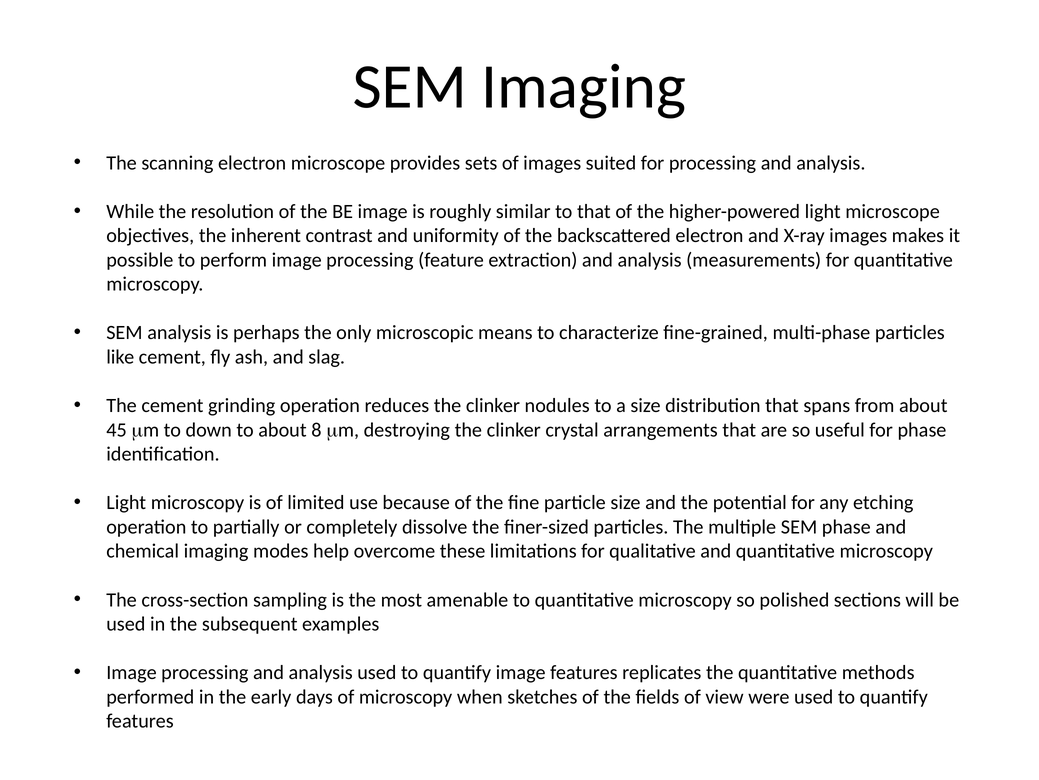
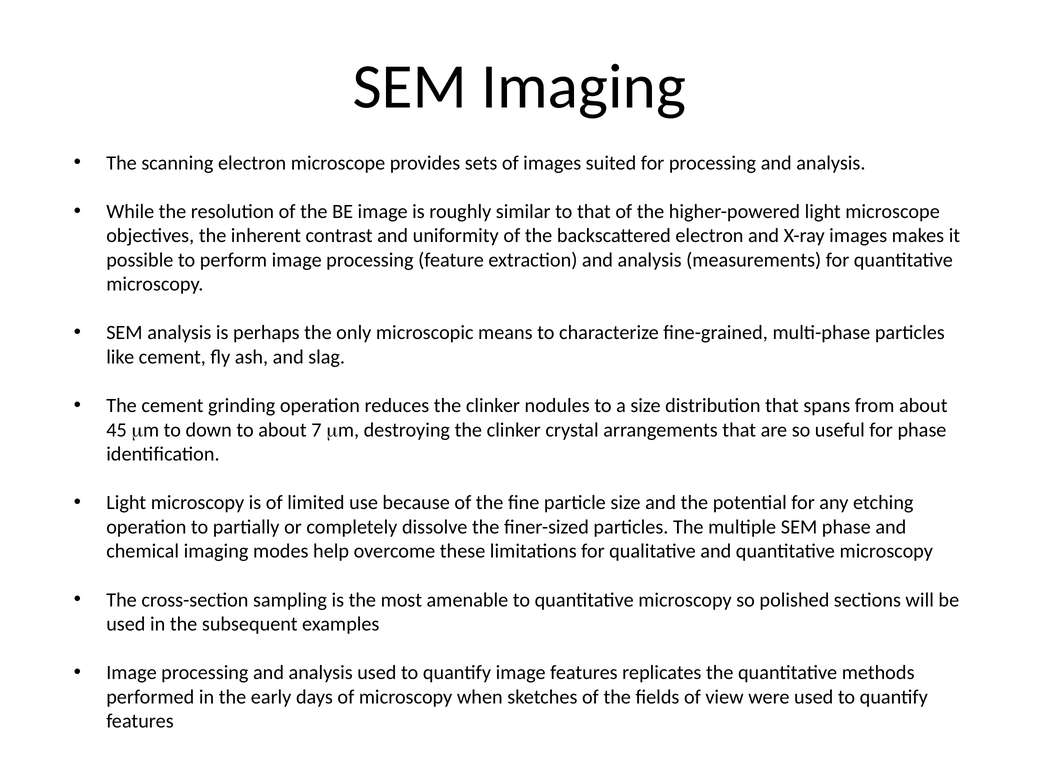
8: 8 -> 7
